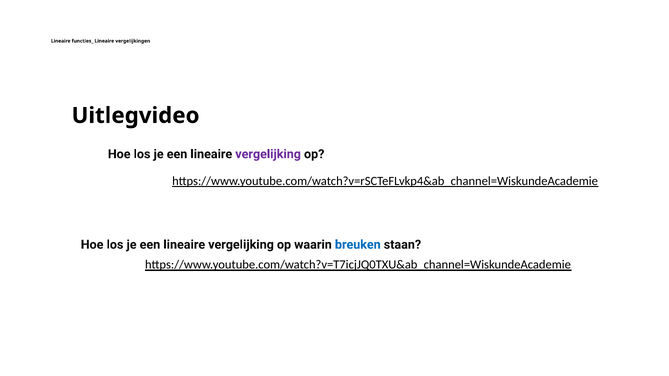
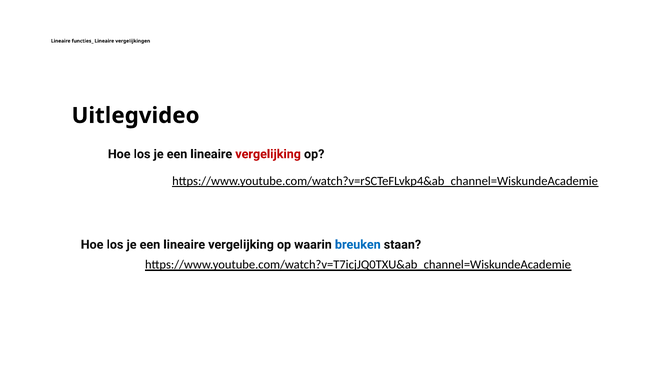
vergelijking at (268, 154) colour: purple -> red
